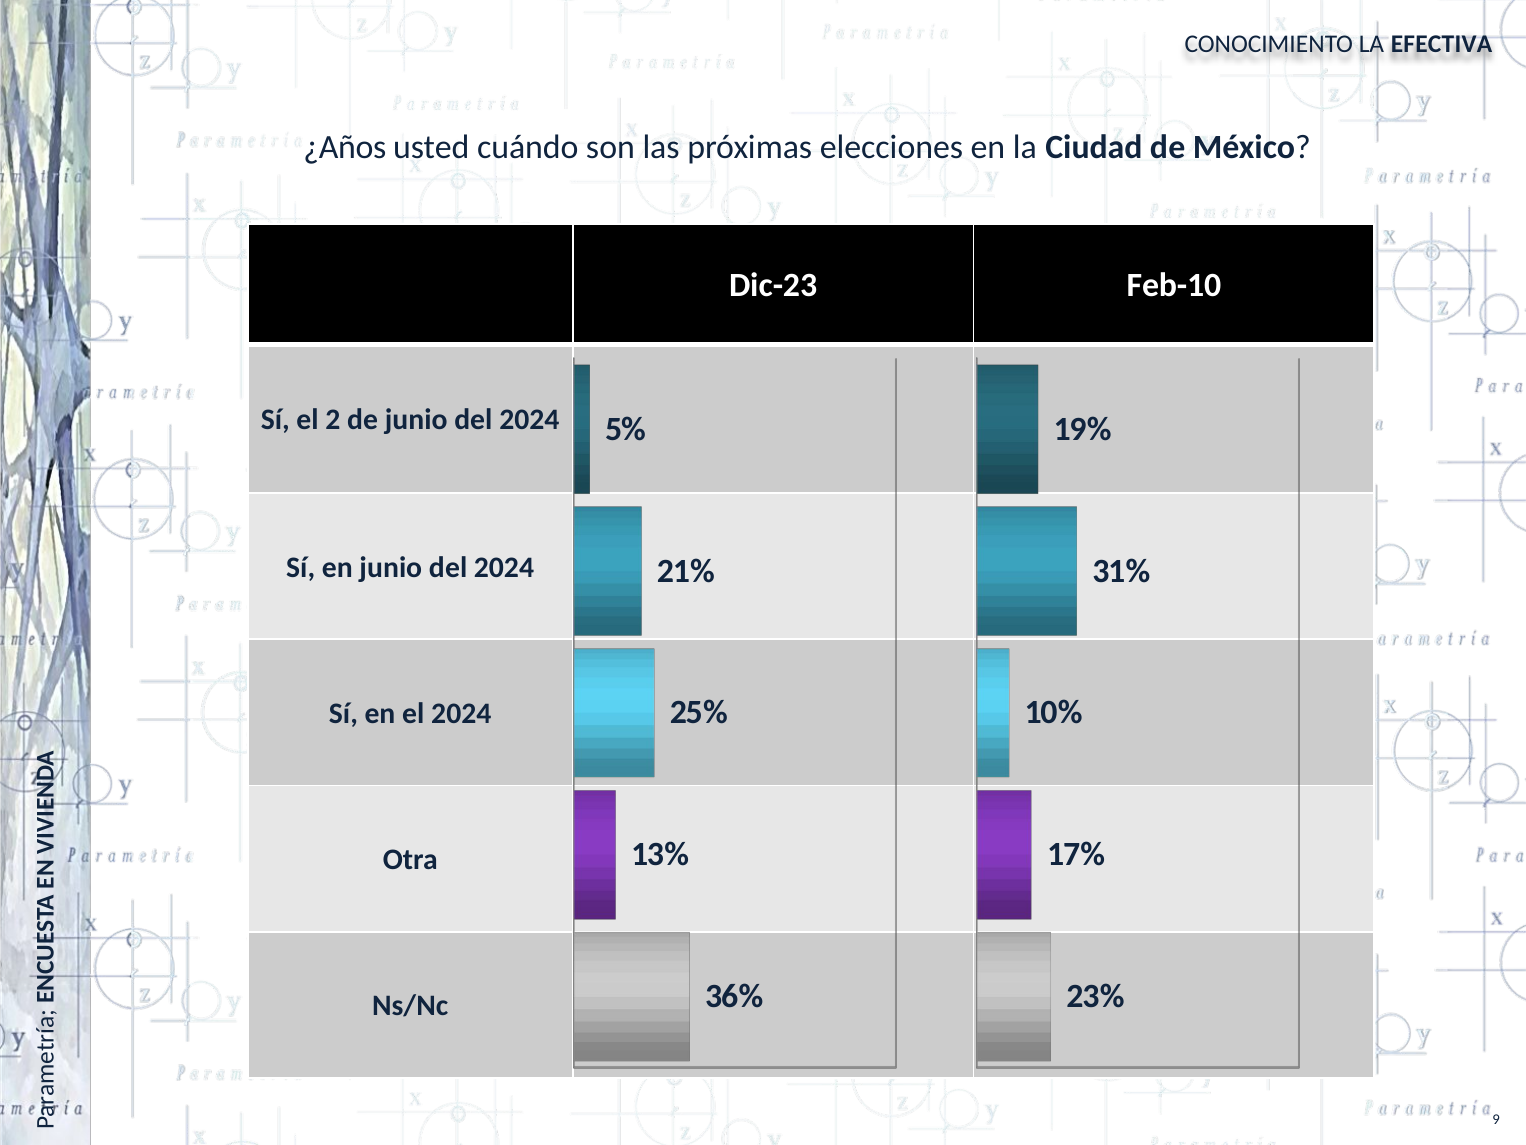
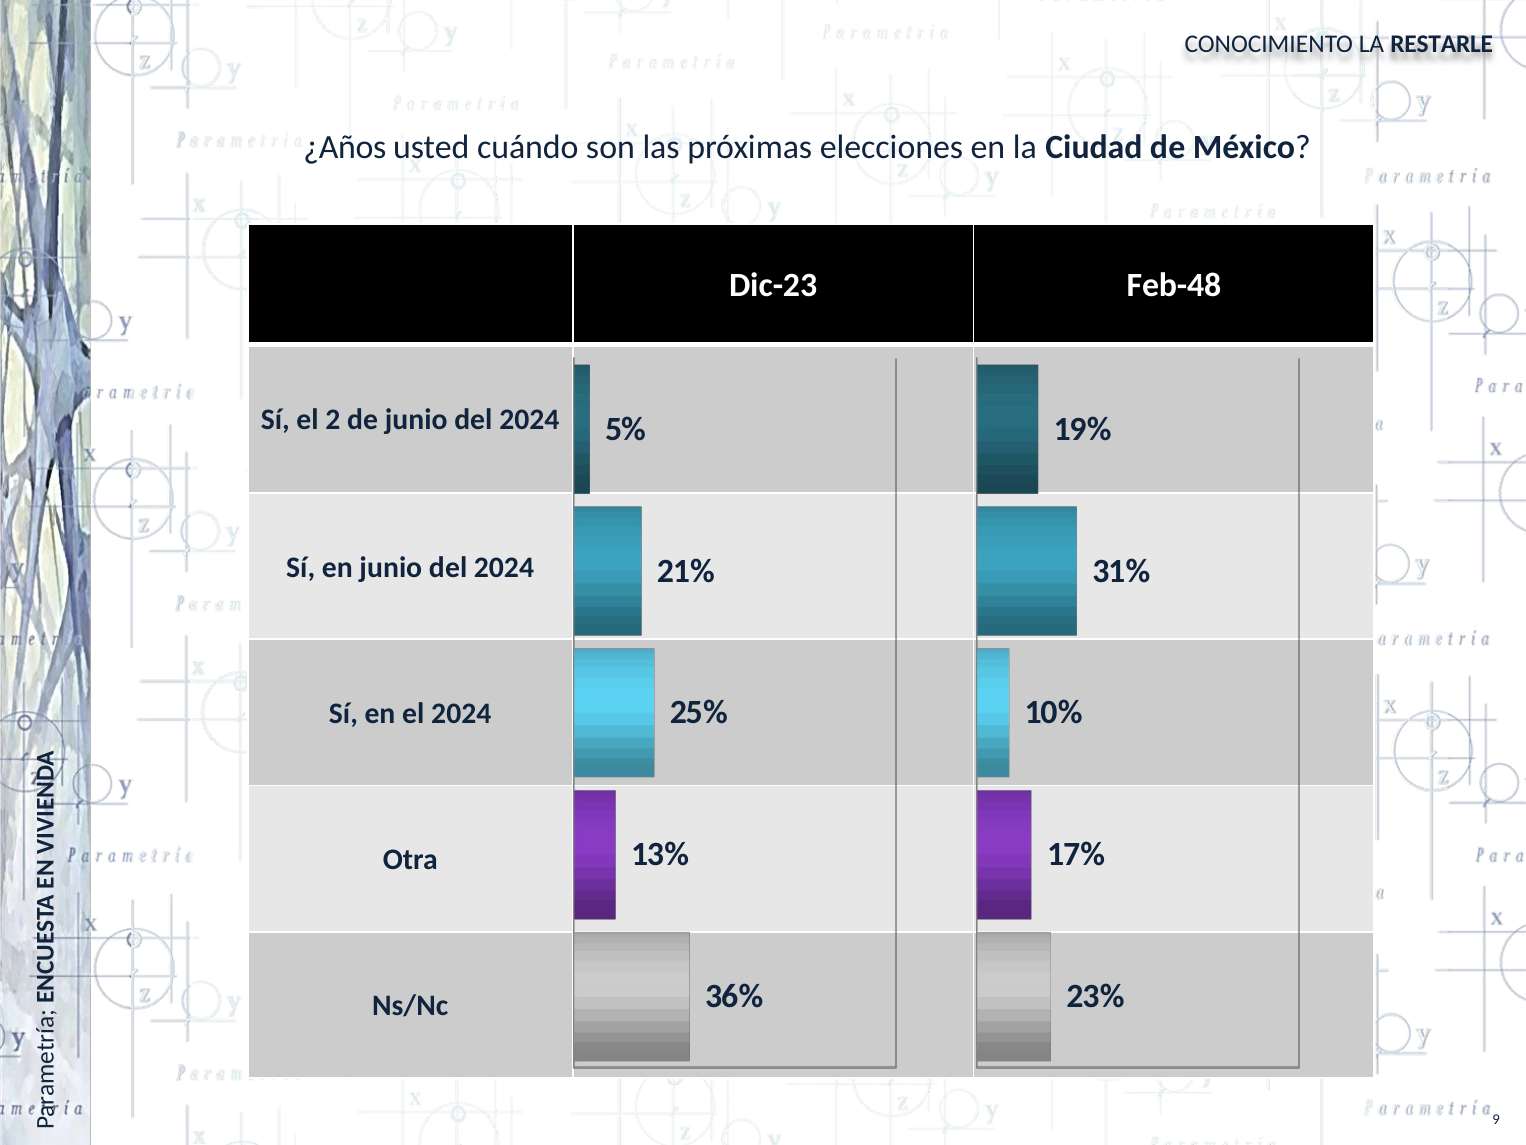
EFECTIVA: EFECTIVA -> RESTARLE
Feb-10: Feb-10 -> Feb-48
